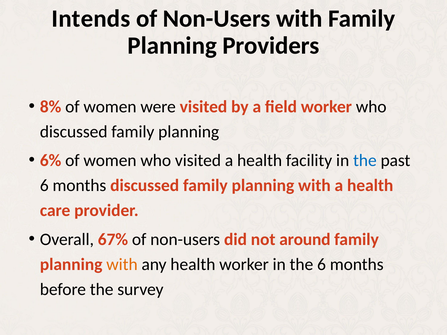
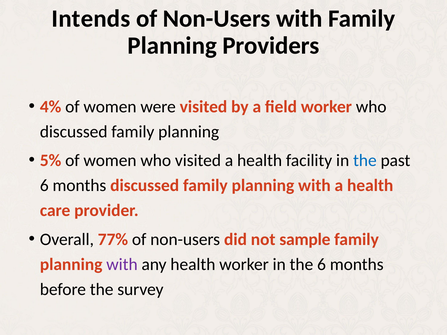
8%: 8% -> 4%
6%: 6% -> 5%
67%: 67% -> 77%
around: around -> sample
with at (122, 265) colour: orange -> purple
